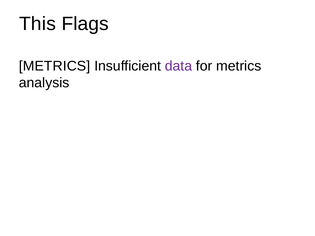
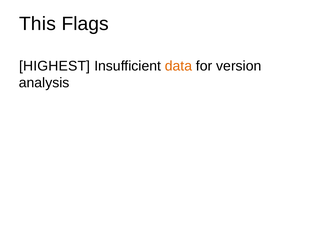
METRICS at (55, 66): METRICS -> HIGHEST
data colour: purple -> orange
for metrics: metrics -> version
